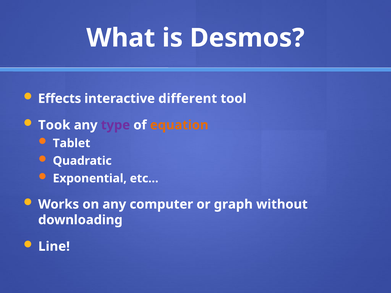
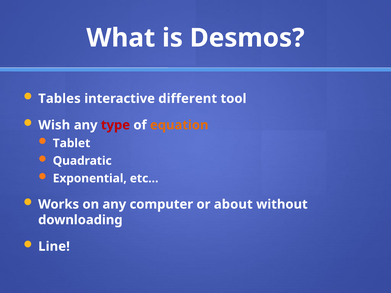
Effects: Effects -> Tables
Took: Took -> Wish
type colour: purple -> red
graph: graph -> about
